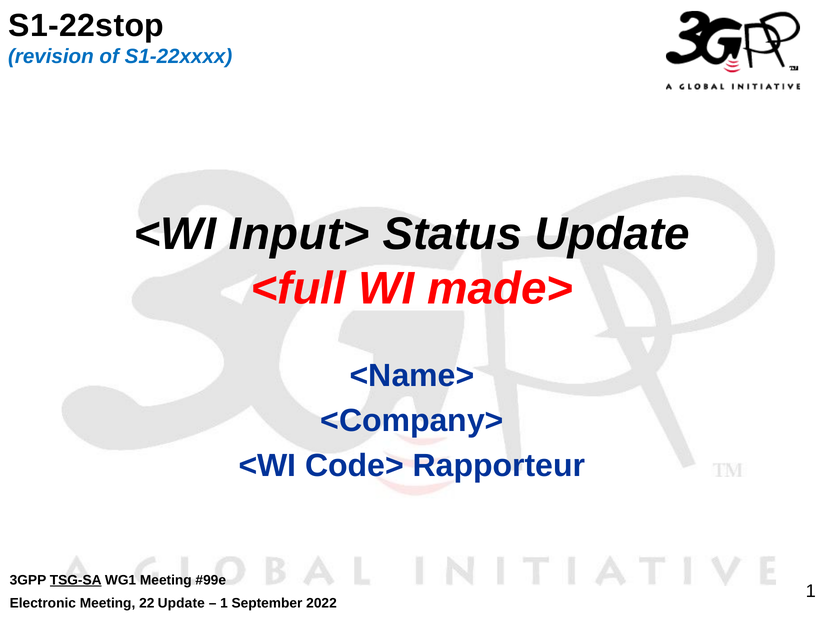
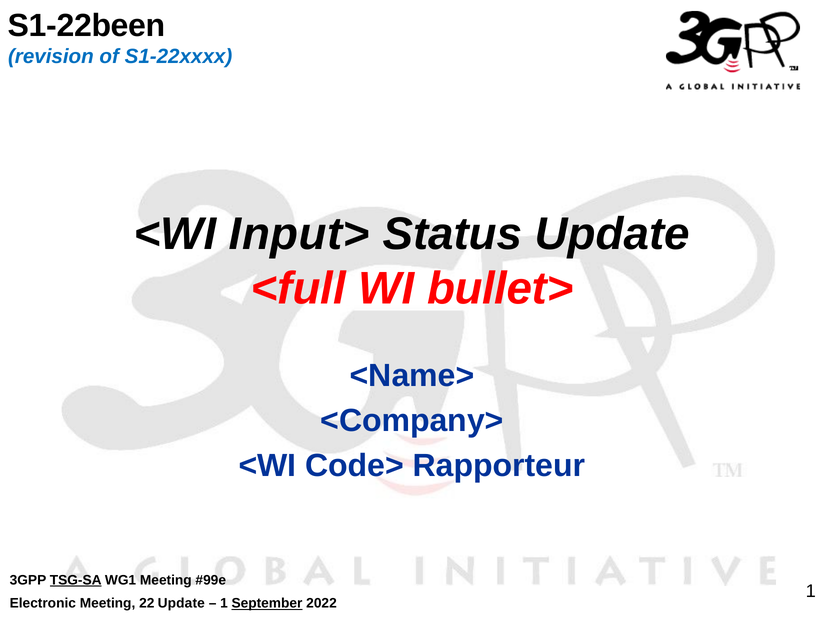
S1-22stop: S1-22stop -> S1-22been
made>: made> -> bullet>
September underline: none -> present
